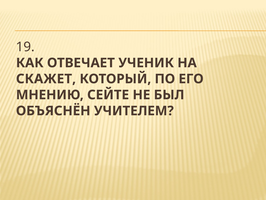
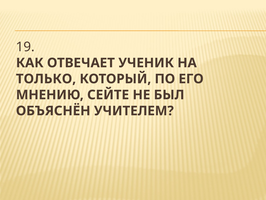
СКАЖЕТ: СКАЖЕТ -> ТОЛЬКО
